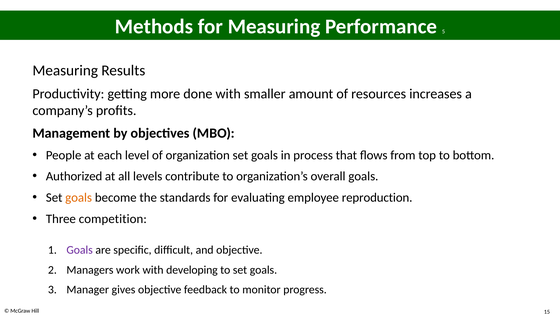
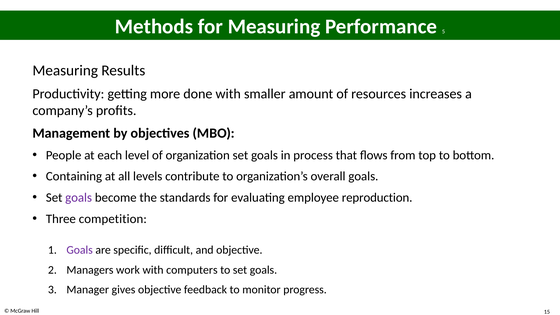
Authorized: Authorized -> Containing
goals at (79, 198) colour: orange -> purple
developing: developing -> computers
